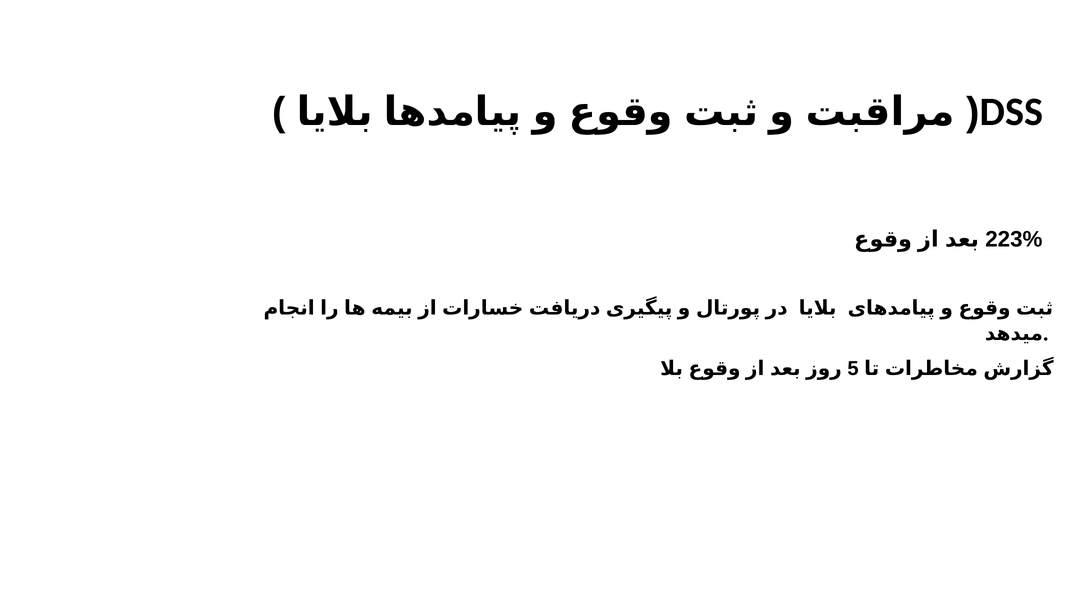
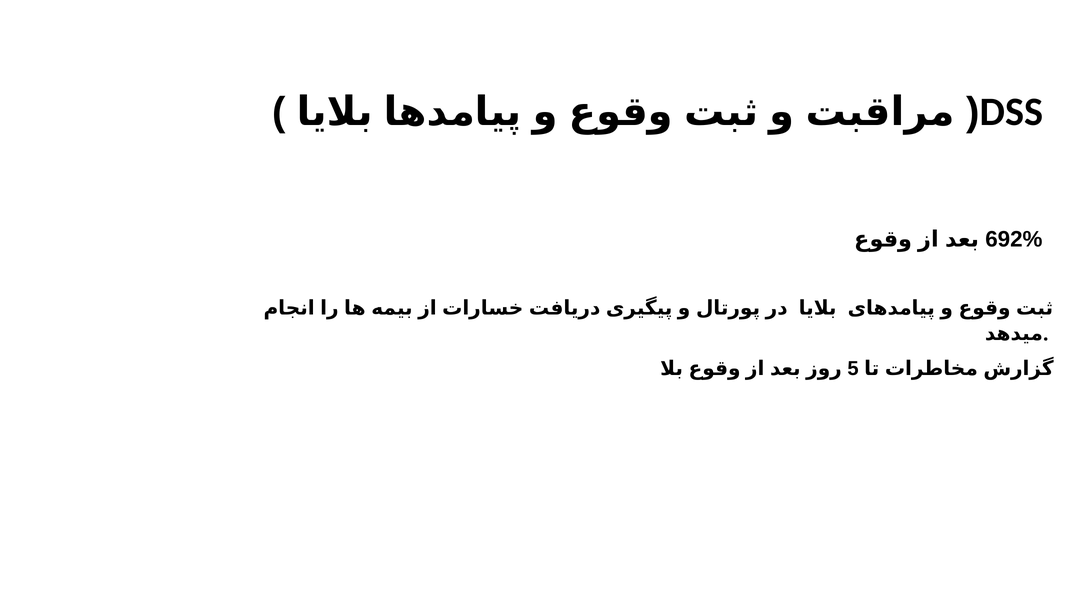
223%: 223% -> 692%
